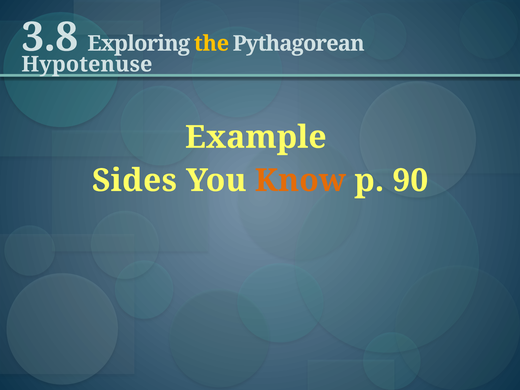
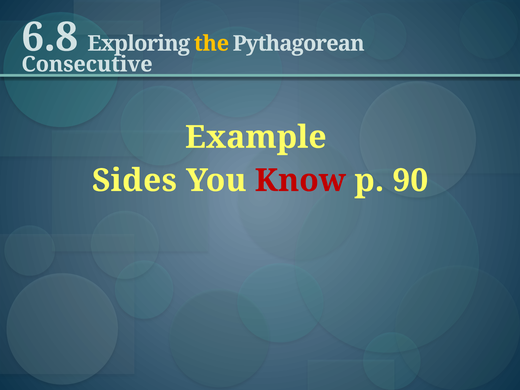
3.8: 3.8 -> 6.8
Hypotenuse: Hypotenuse -> Consecutive
Know colour: orange -> red
